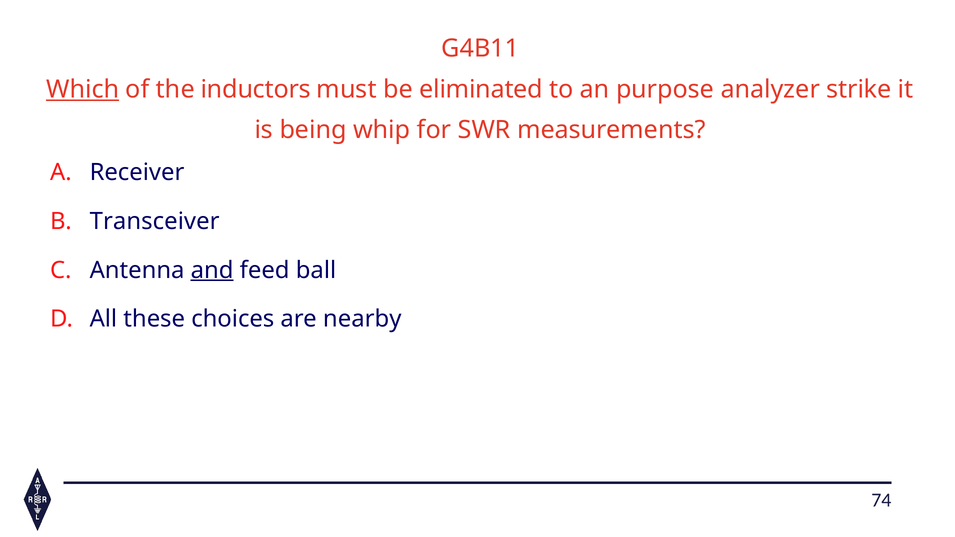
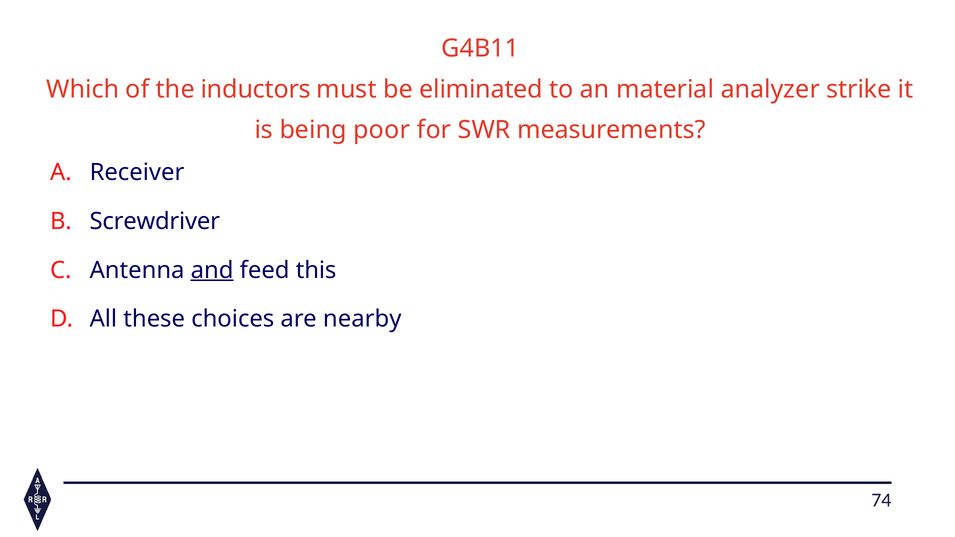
Which underline: present -> none
purpose: purpose -> material
whip: whip -> poor
Transceiver: Transceiver -> Screwdriver
ball: ball -> this
